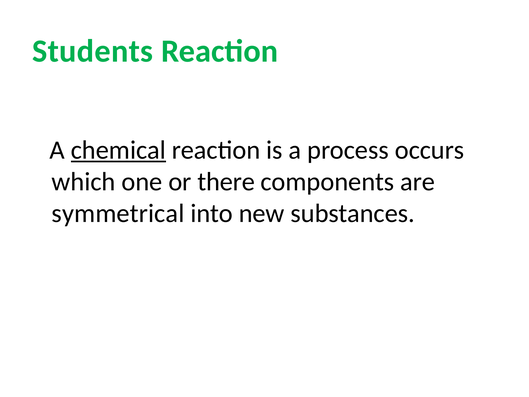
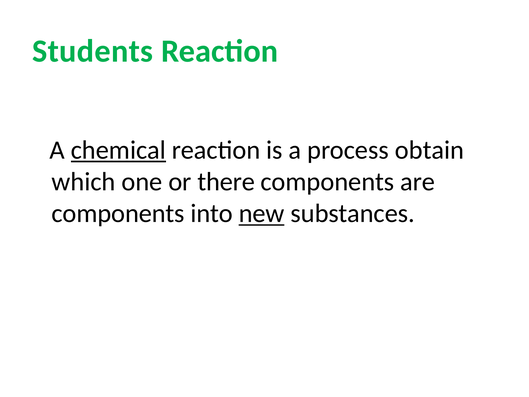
occurs: occurs -> obtain
symmetrical at (118, 213): symmetrical -> components
new underline: none -> present
